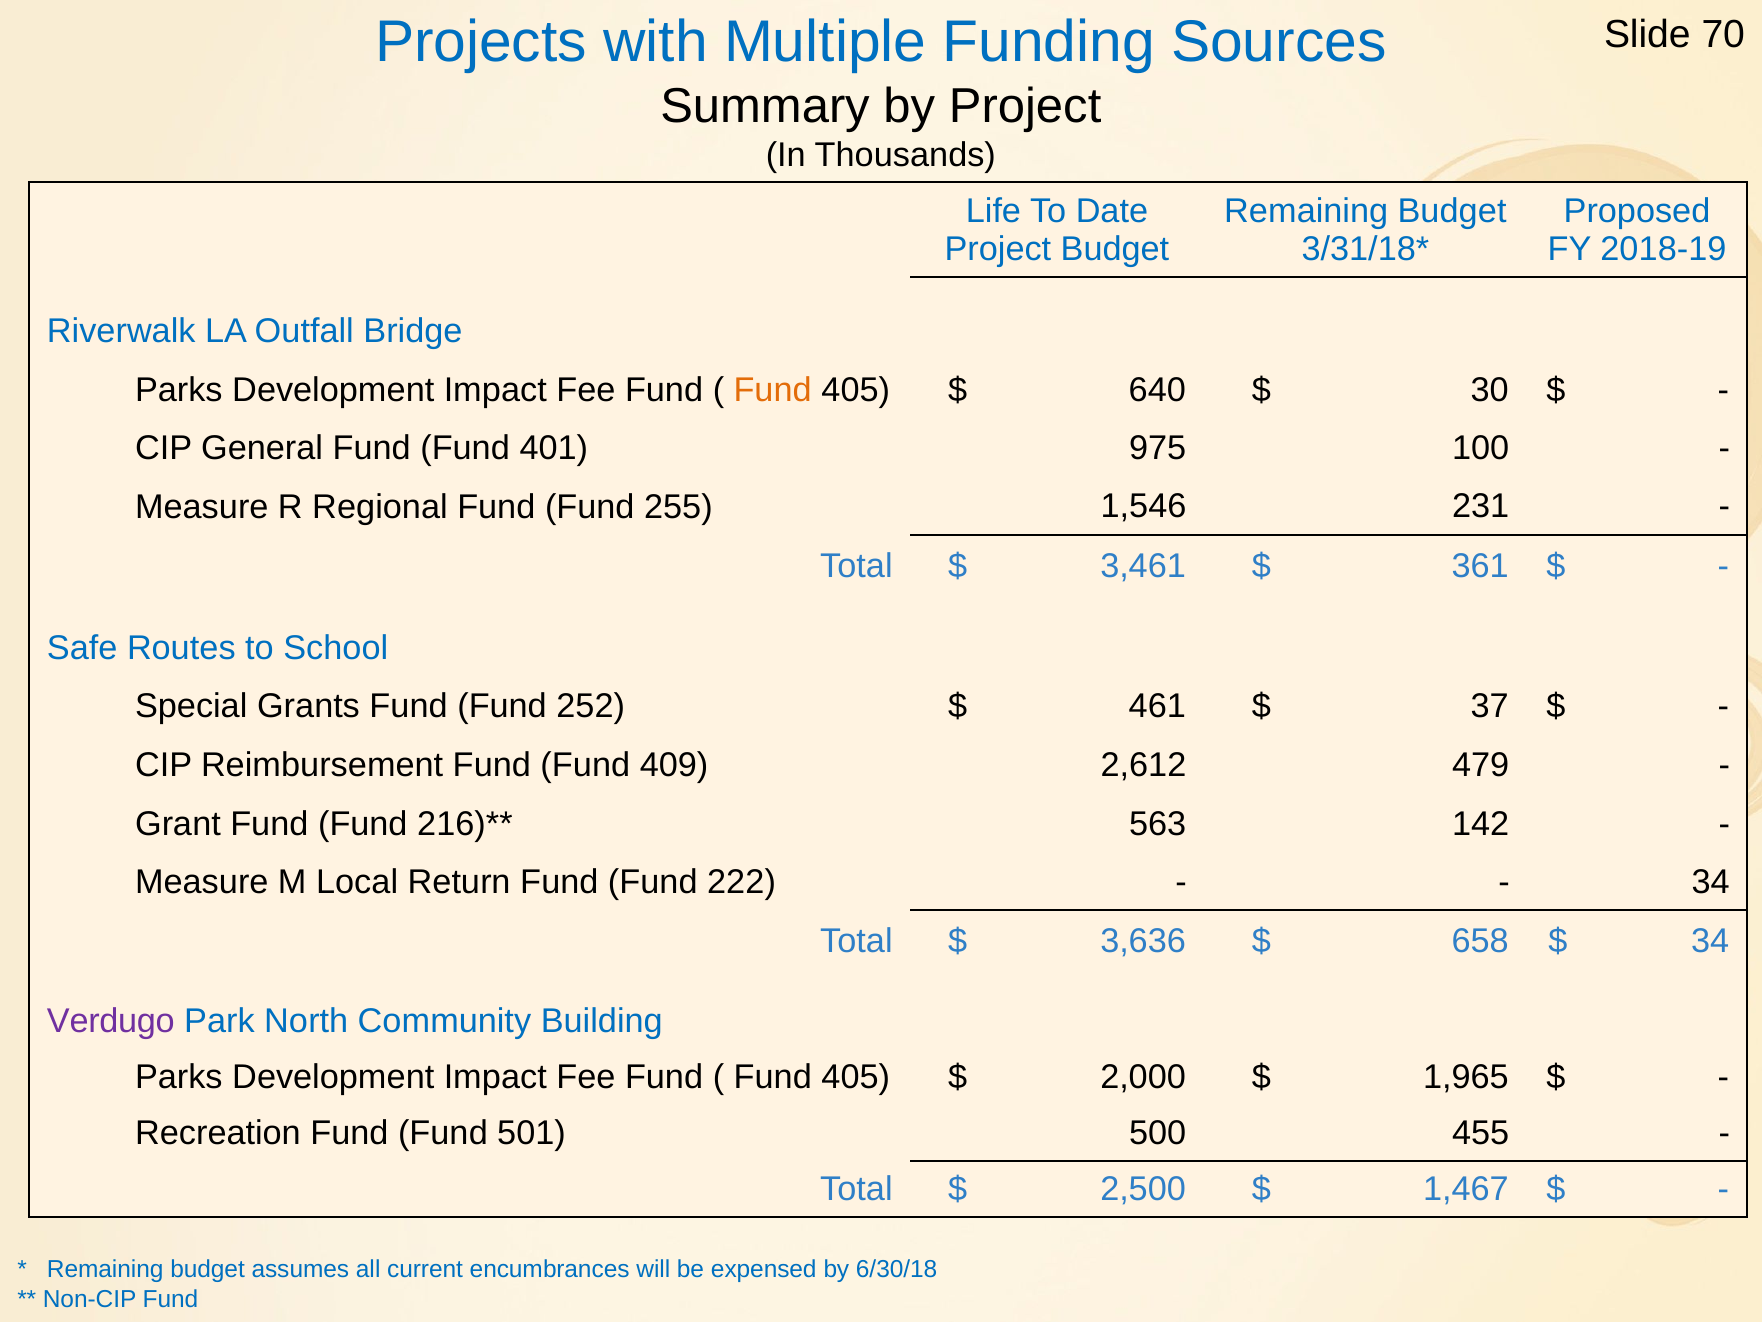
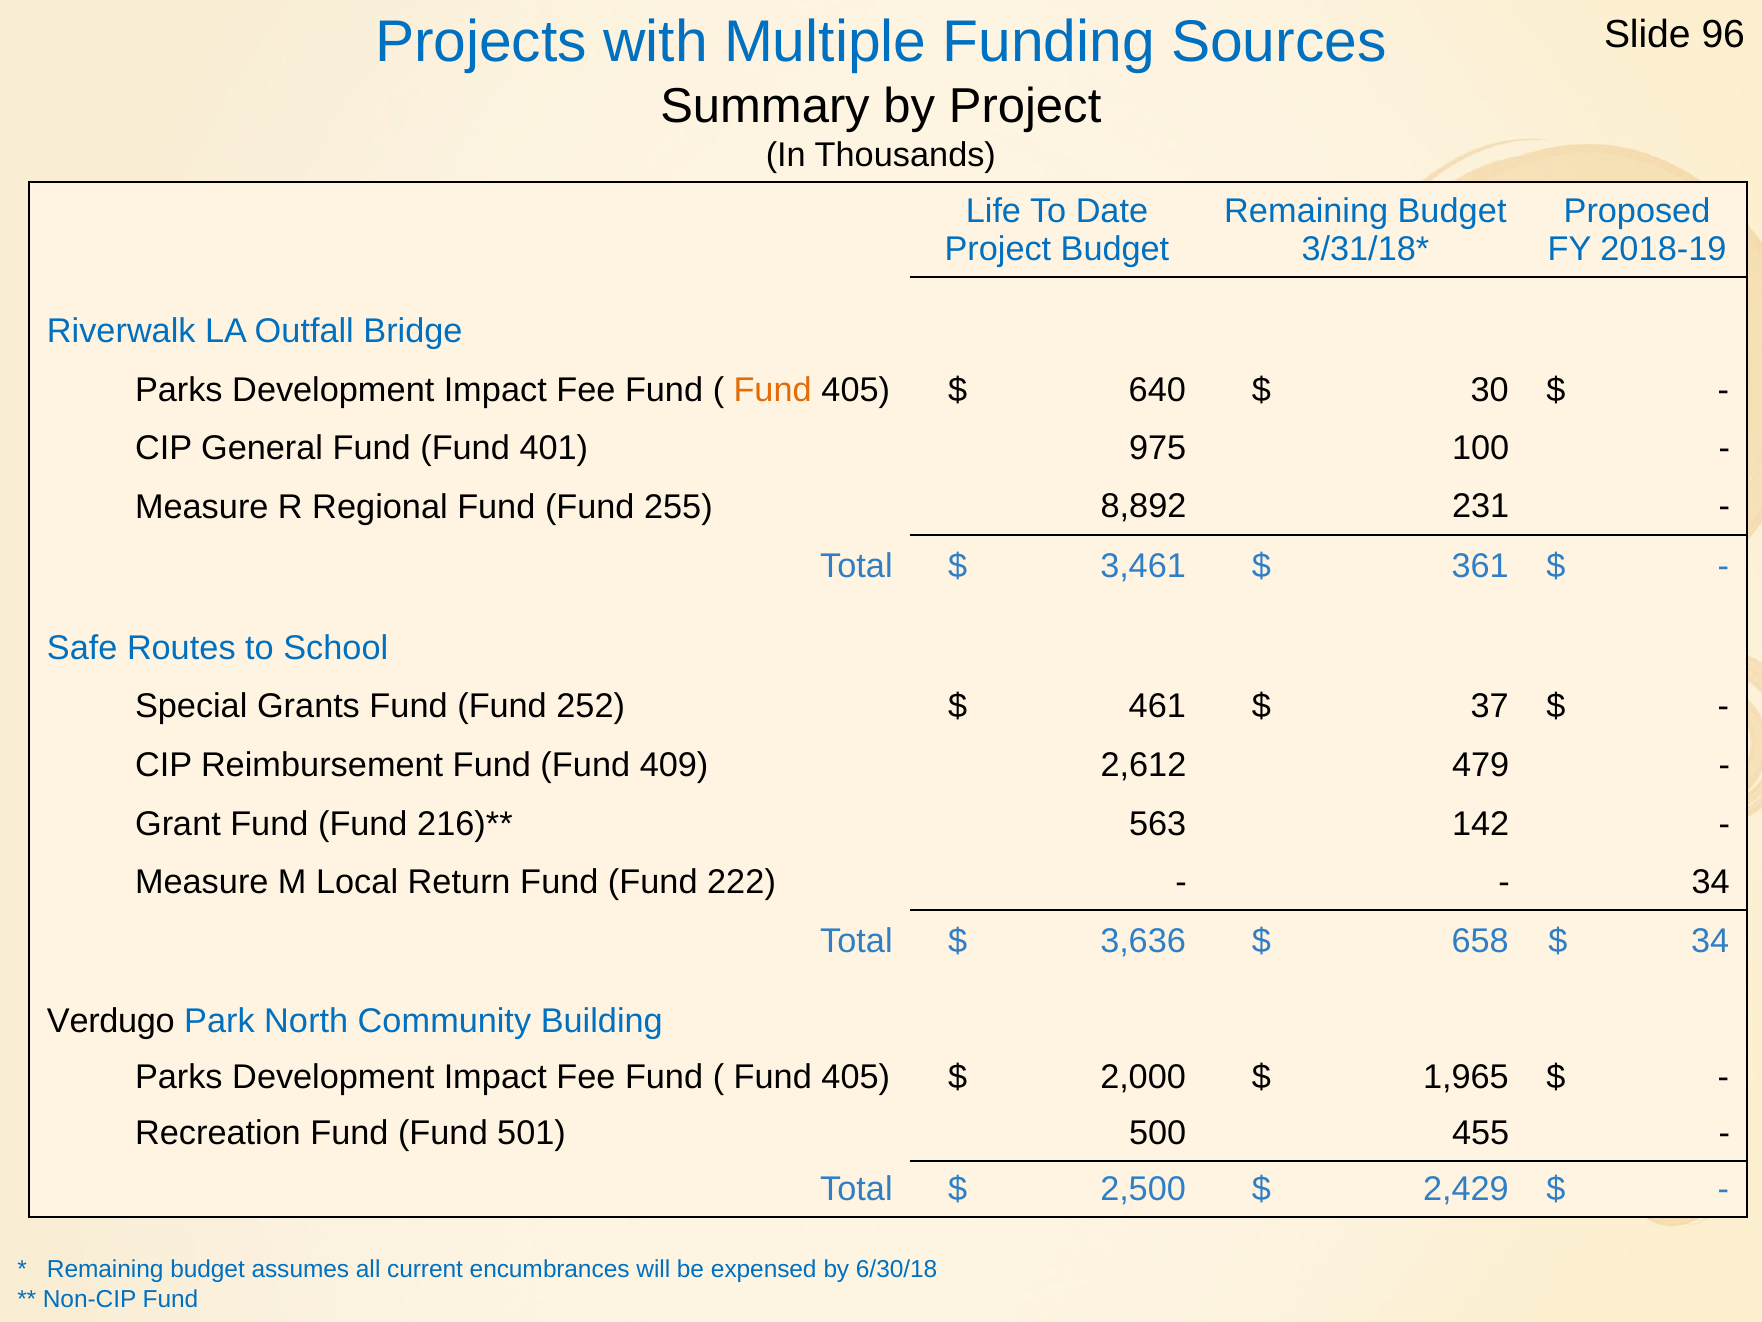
70: 70 -> 96
1,546: 1,546 -> 8,892
Verdugo colour: purple -> black
1,467: 1,467 -> 2,429
